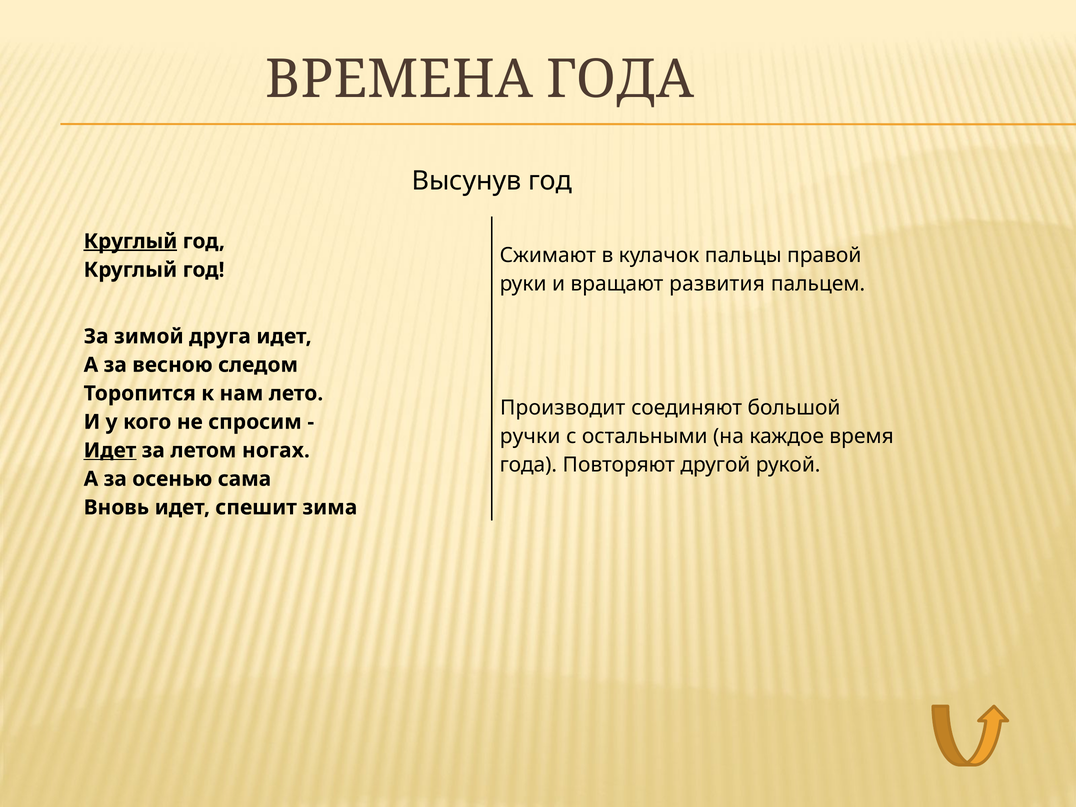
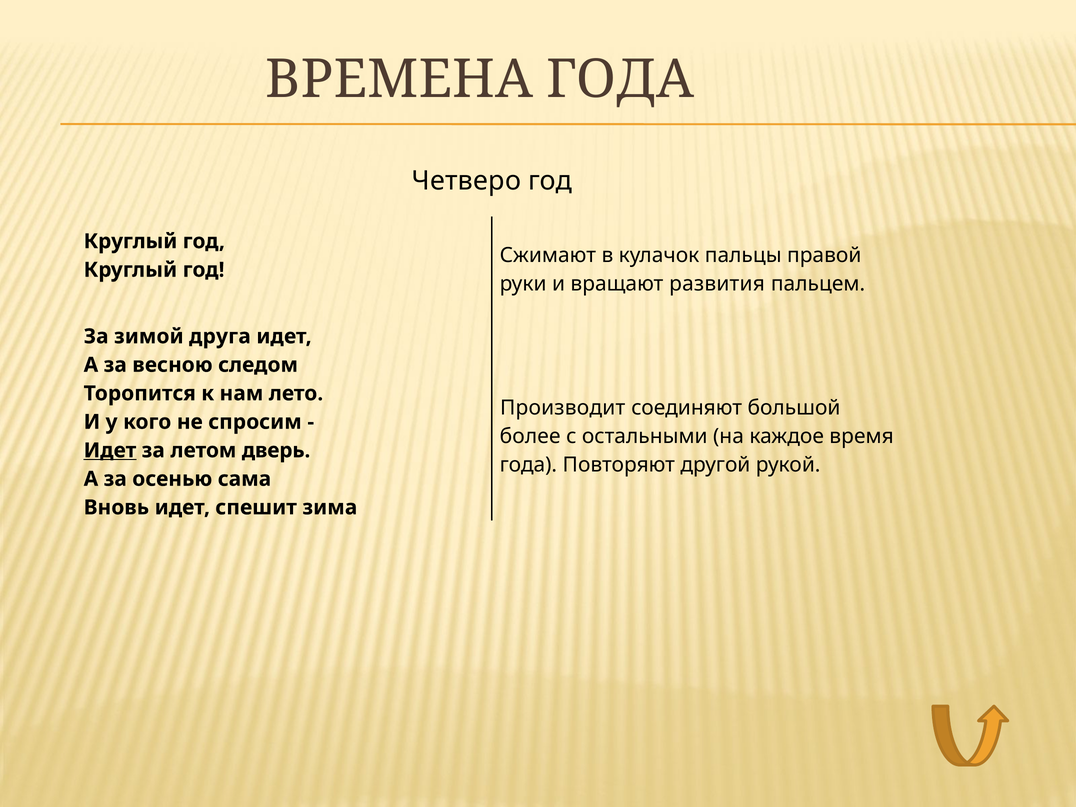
Высунув: Высунув -> Четверо
Круглый at (131, 241) underline: present -> none
ручки: ручки -> более
ногах: ногах -> дверь
